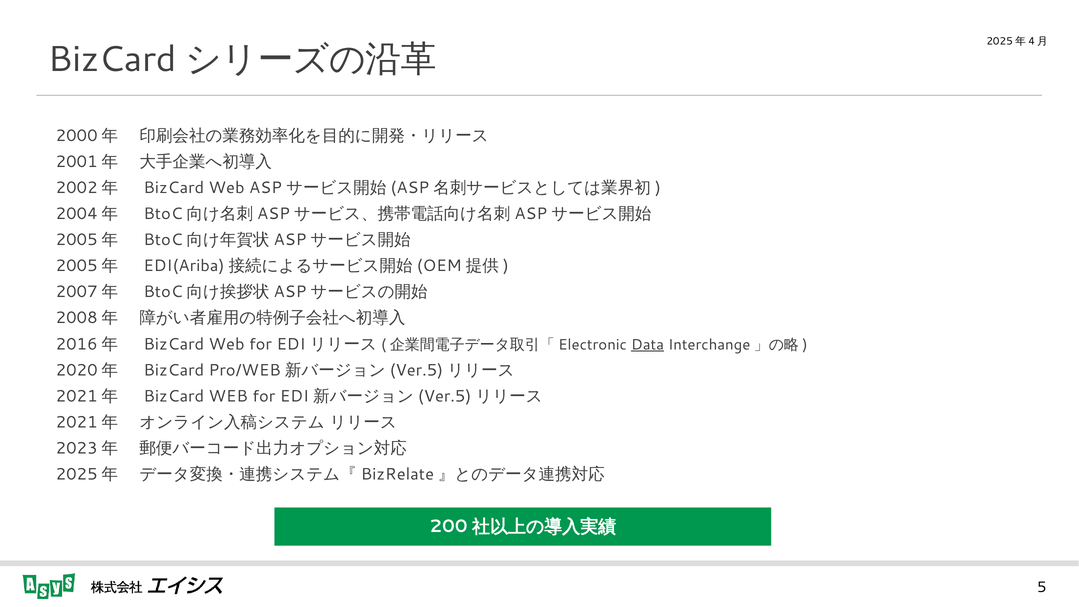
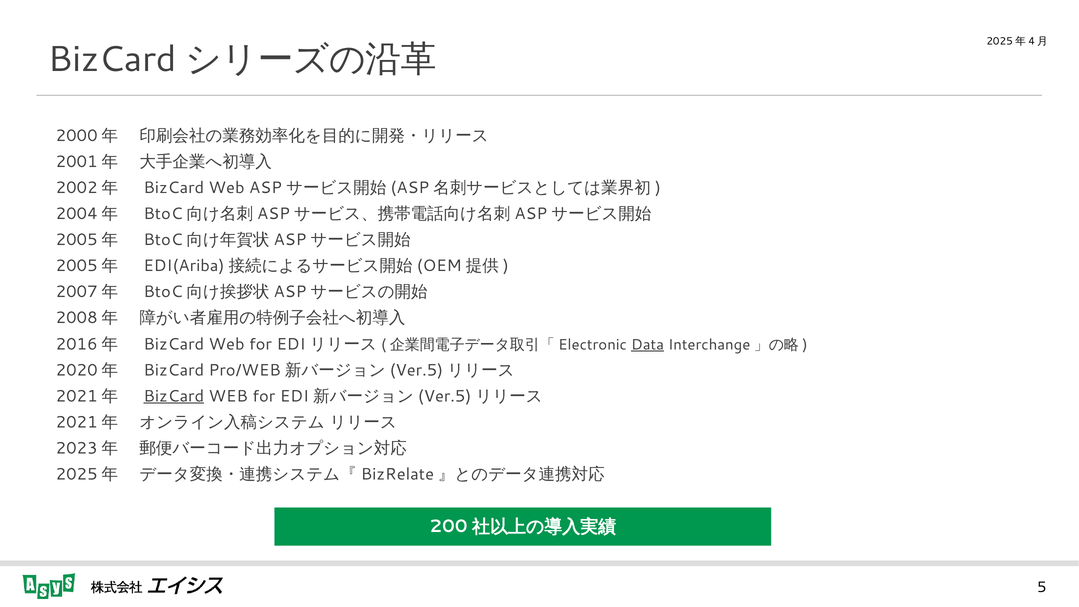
BizCard at (174, 396) underline: none -> present
